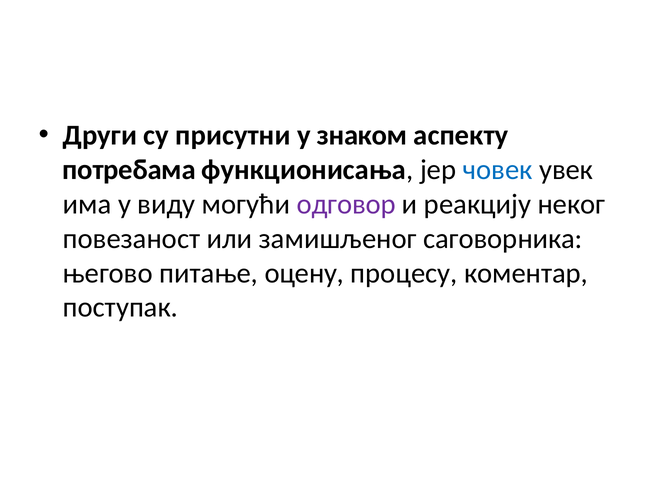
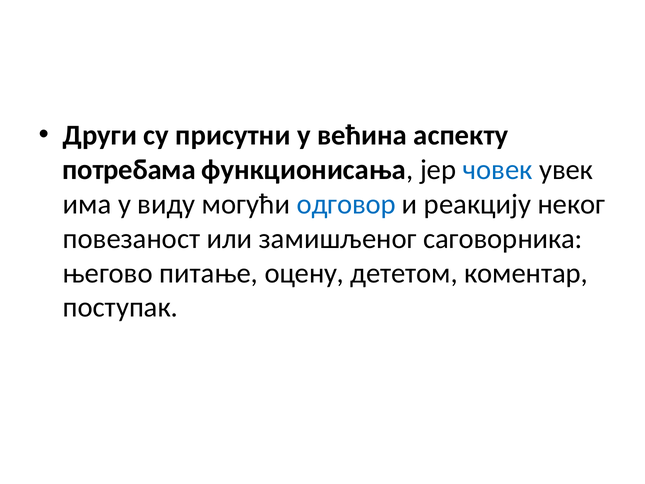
знаком: знаком -> већина
одговор colour: purple -> blue
процесу: процесу -> дететом
